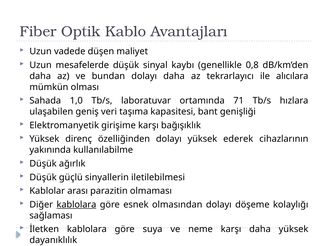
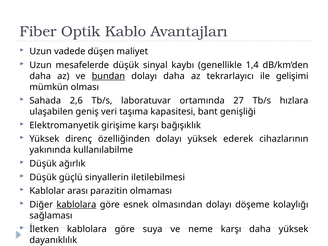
0,8: 0,8 -> 1,4
bundan underline: none -> present
alıcılara: alıcılara -> gelişimi
1,0: 1,0 -> 2,6
71: 71 -> 27
